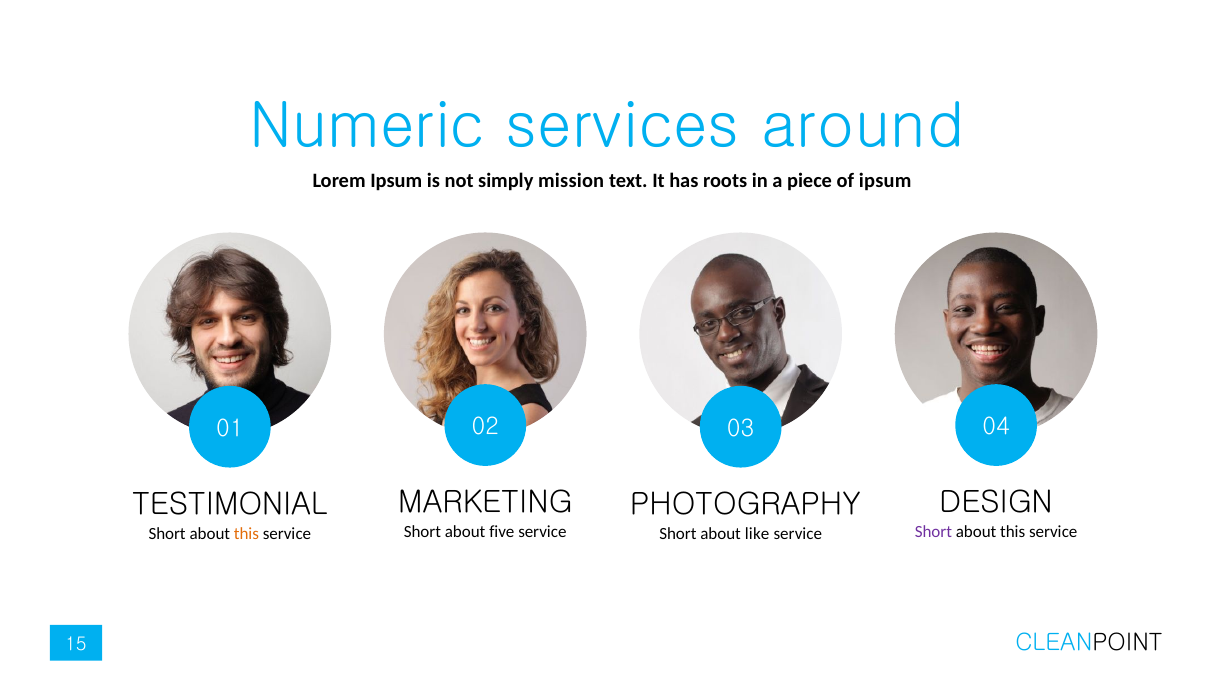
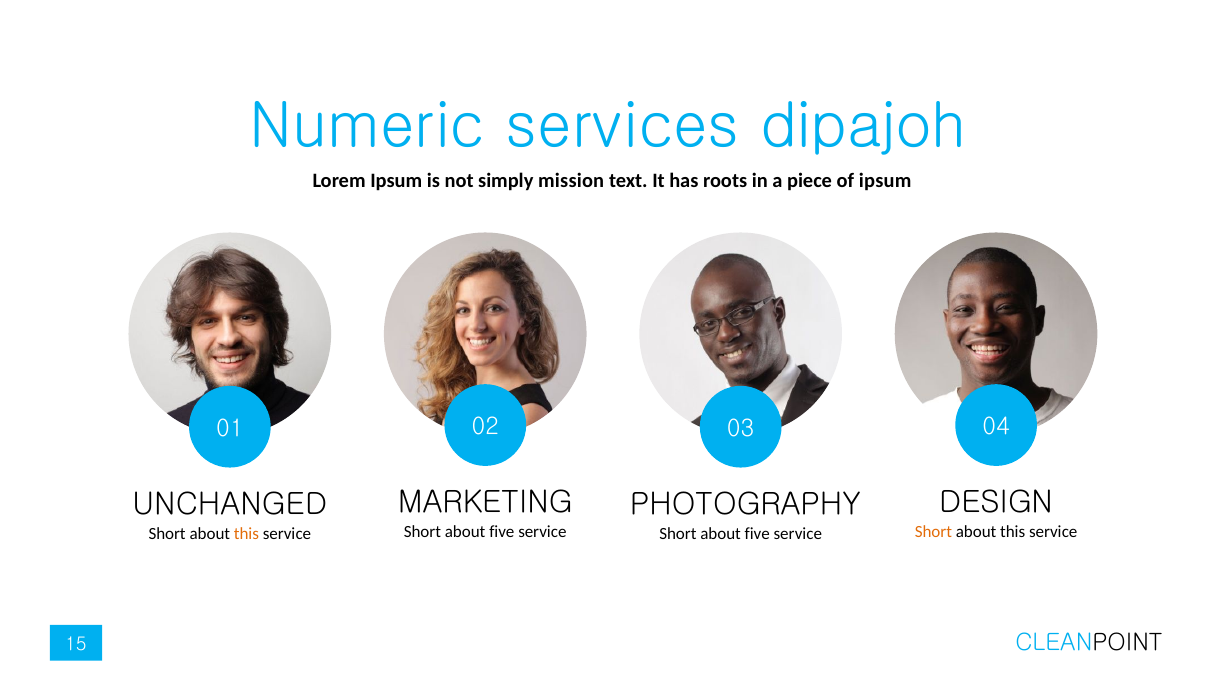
around: around -> dipajoh
TESTIMONIAL: TESTIMONIAL -> UNCHANGED
Short at (933, 532) colour: purple -> orange
like at (757, 534): like -> five
